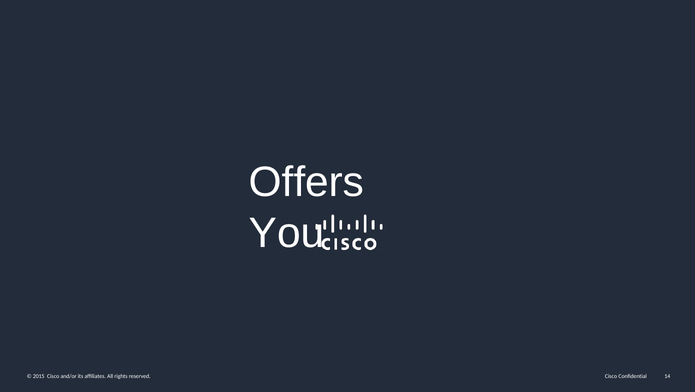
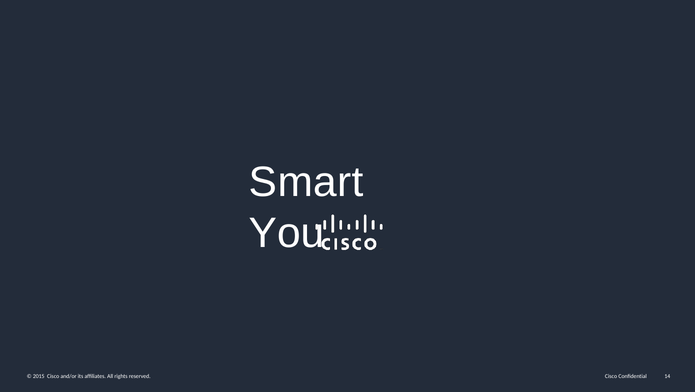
Offers: Offers -> Smart
